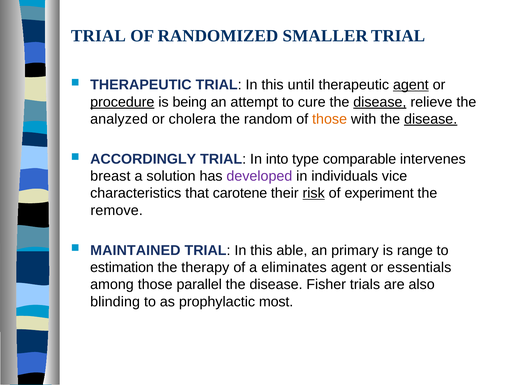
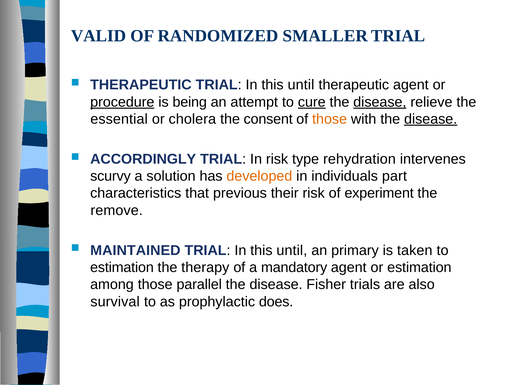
TRIAL at (98, 36): TRIAL -> VALID
agent at (411, 85) underline: present -> none
cure underline: none -> present
analyzed: analyzed -> essential
random: random -> consent
In into: into -> risk
comparable: comparable -> rehydration
breast: breast -> scurvy
developed colour: purple -> orange
vice: vice -> part
carotene: carotene -> previous
risk at (314, 193) underline: present -> none
able at (292, 250): able -> until
range: range -> taken
eliminates: eliminates -> mandatory
or essentials: essentials -> estimation
blinding: blinding -> survival
most: most -> does
